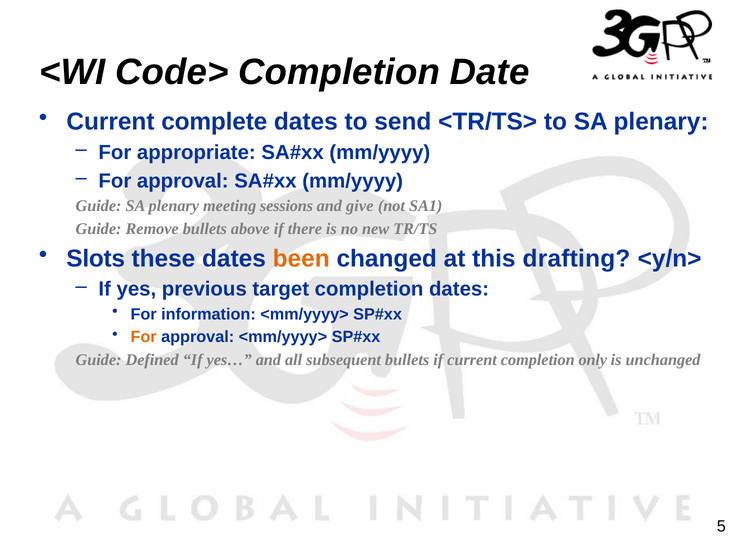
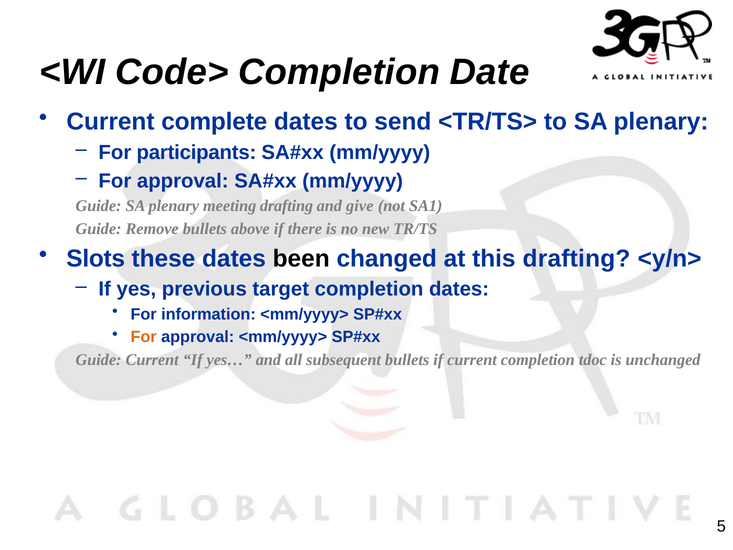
appropriate: appropriate -> participants
meeting sessions: sessions -> drafting
been colour: orange -> black
Guide Defined: Defined -> Current
only: only -> tdoc
